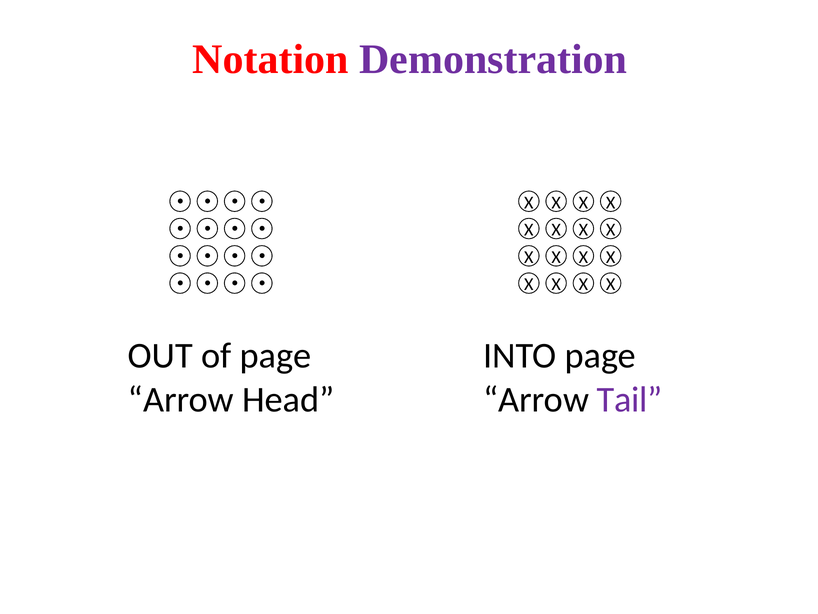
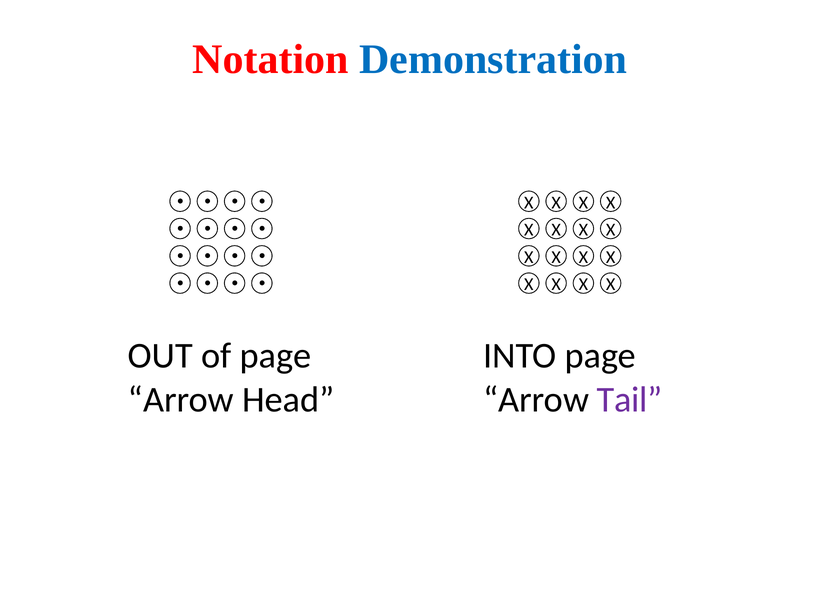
Demonstration colour: purple -> blue
